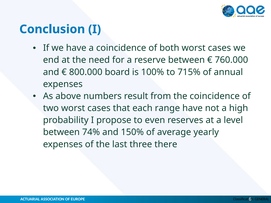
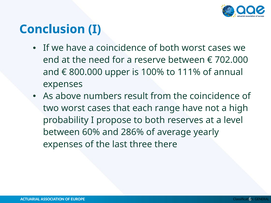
760.000: 760.000 -> 702.000
board: board -> upper
715%: 715% -> 111%
to even: even -> both
74%: 74% -> 60%
150%: 150% -> 286%
